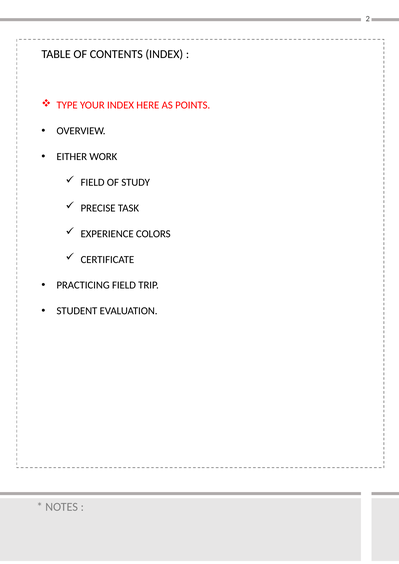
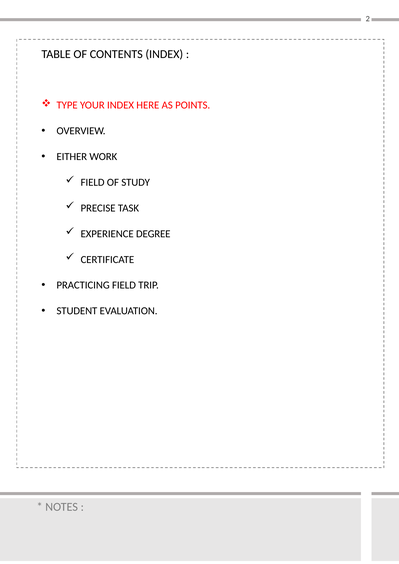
COLORS: COLORS -> DEGREE
